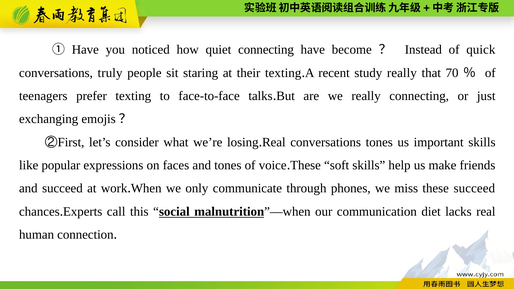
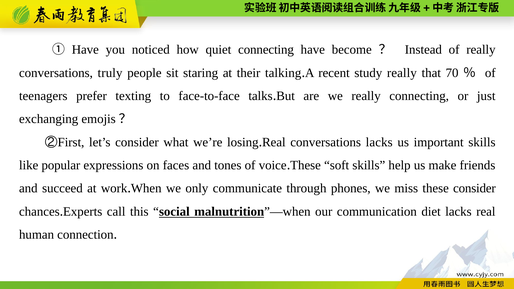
of quick: quick -> really
their texting: texting -> talking
conversations tones: tones -> lacks
these succeed: succeed -> consider
